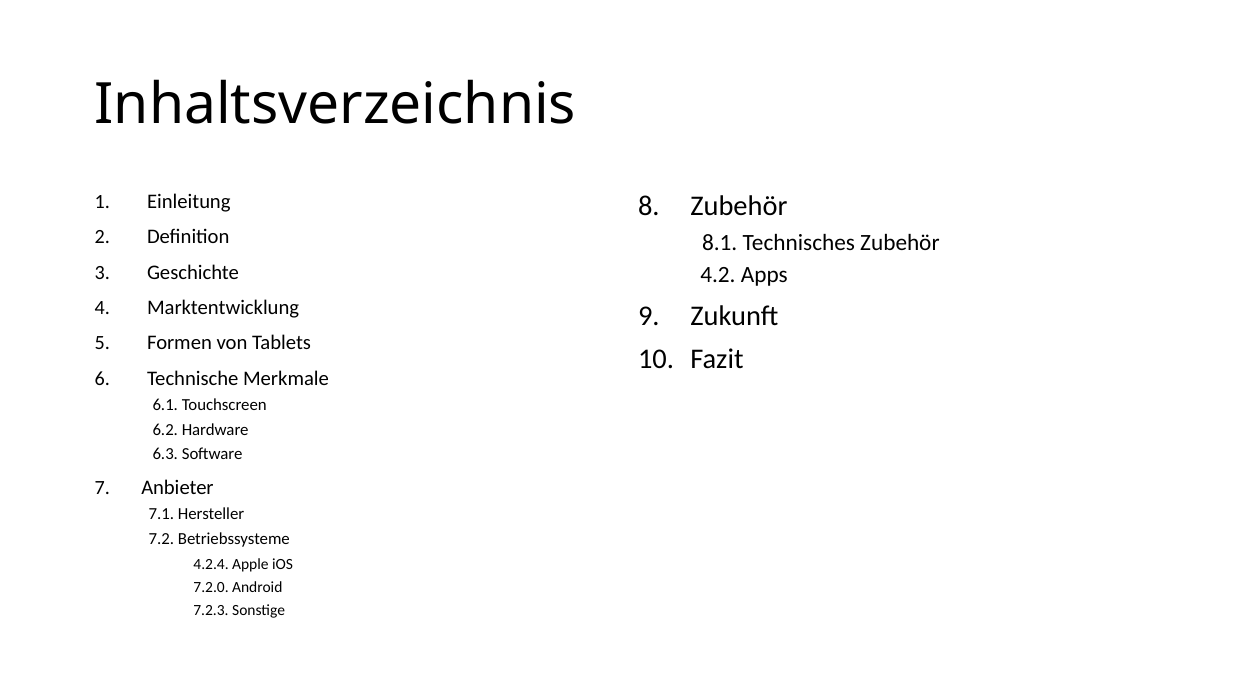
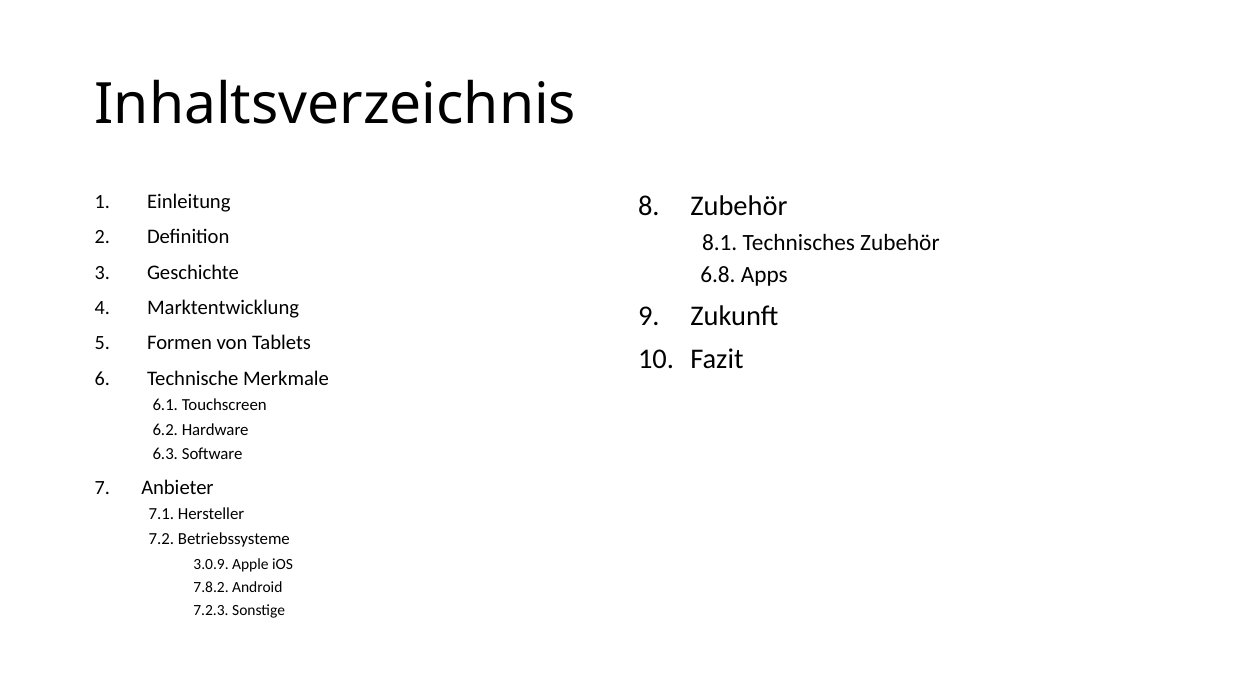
4.2: 4.2 -> 6.8
4.2.4: 4.2.4 -> 3.0.9
7.2.0: 7.2.0 -> 7.8.2
